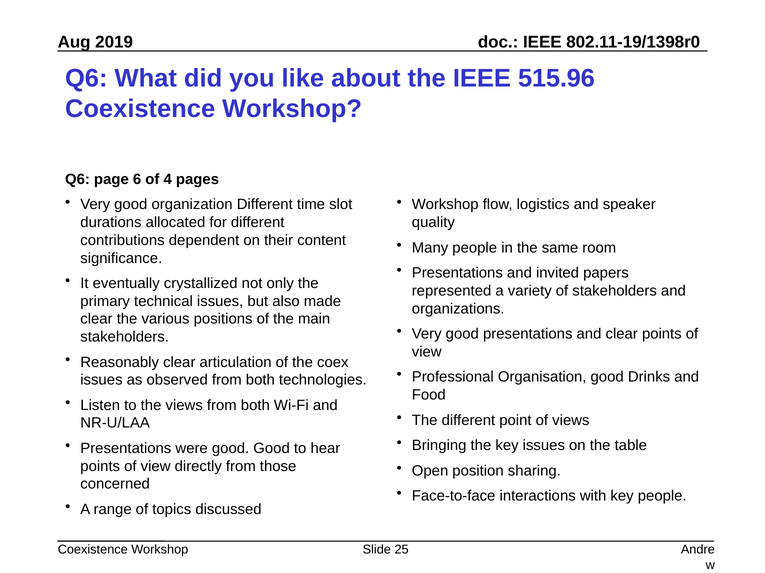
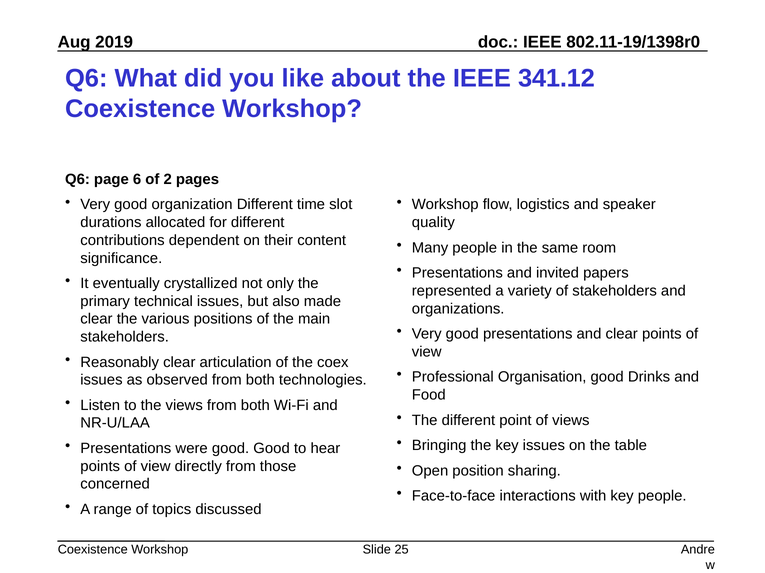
515.96: 515.96 -> 341.12
4: 4 -> 2
